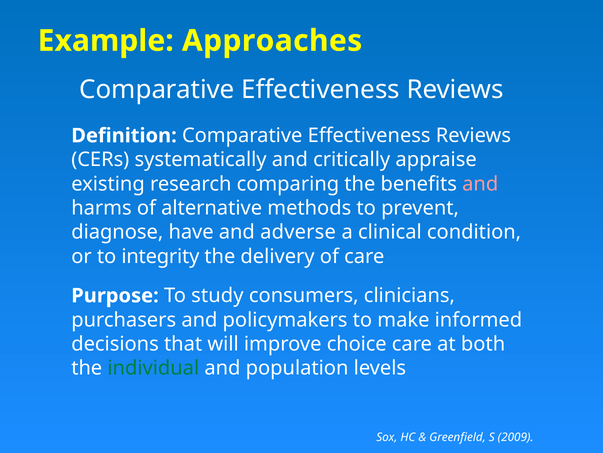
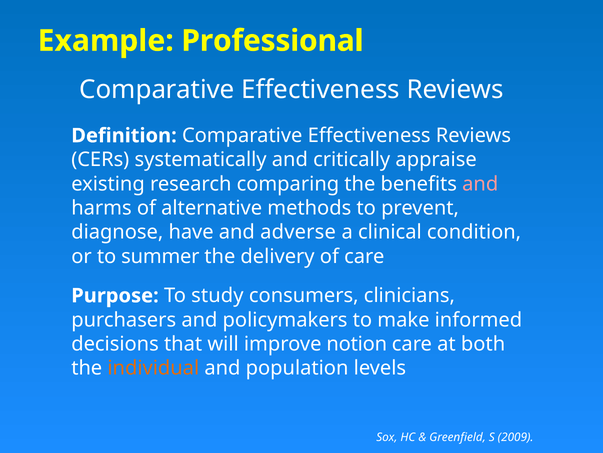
Approaches: Approaches -> Professional
integrity: integrity -> summer
choice: choice -> notion
individual colour: green -> orange
